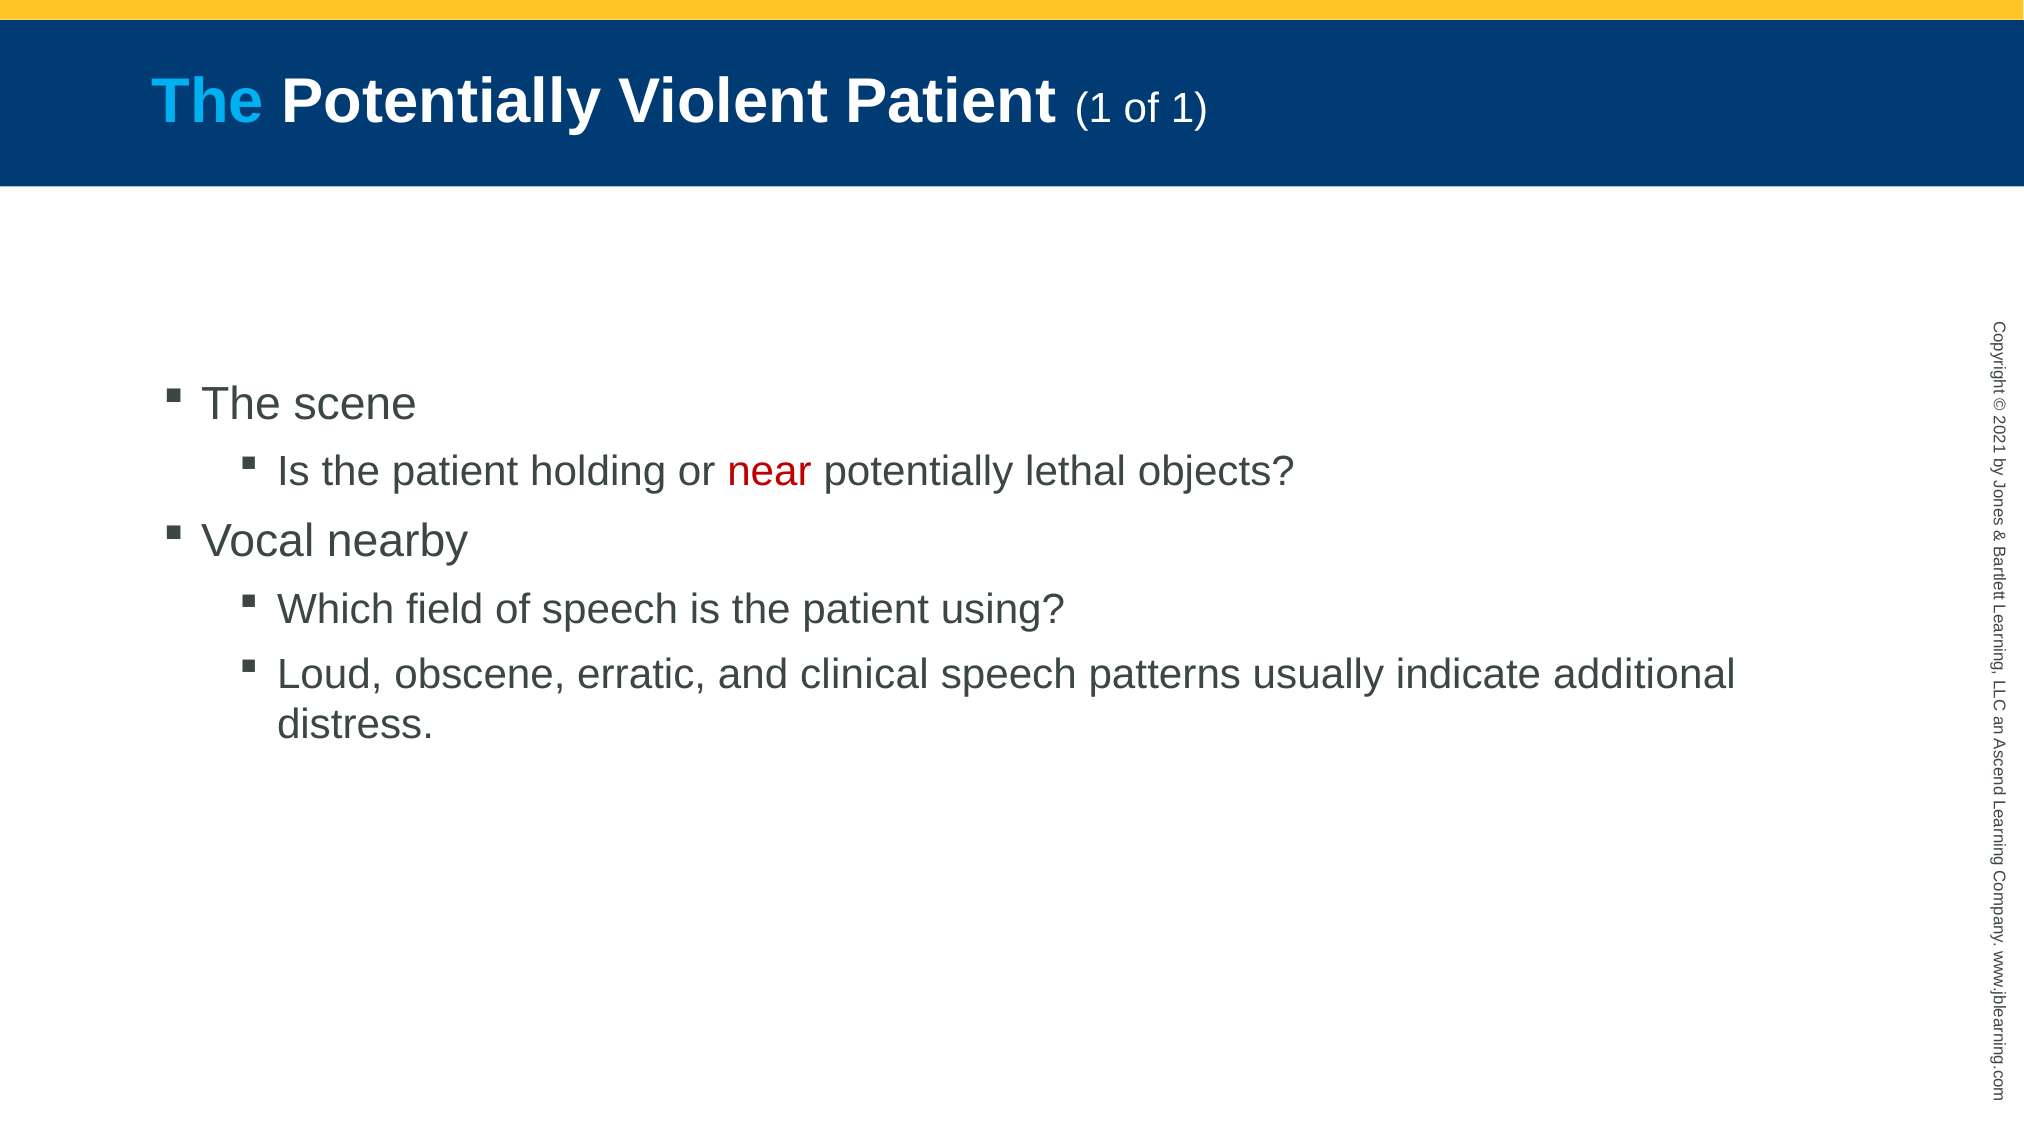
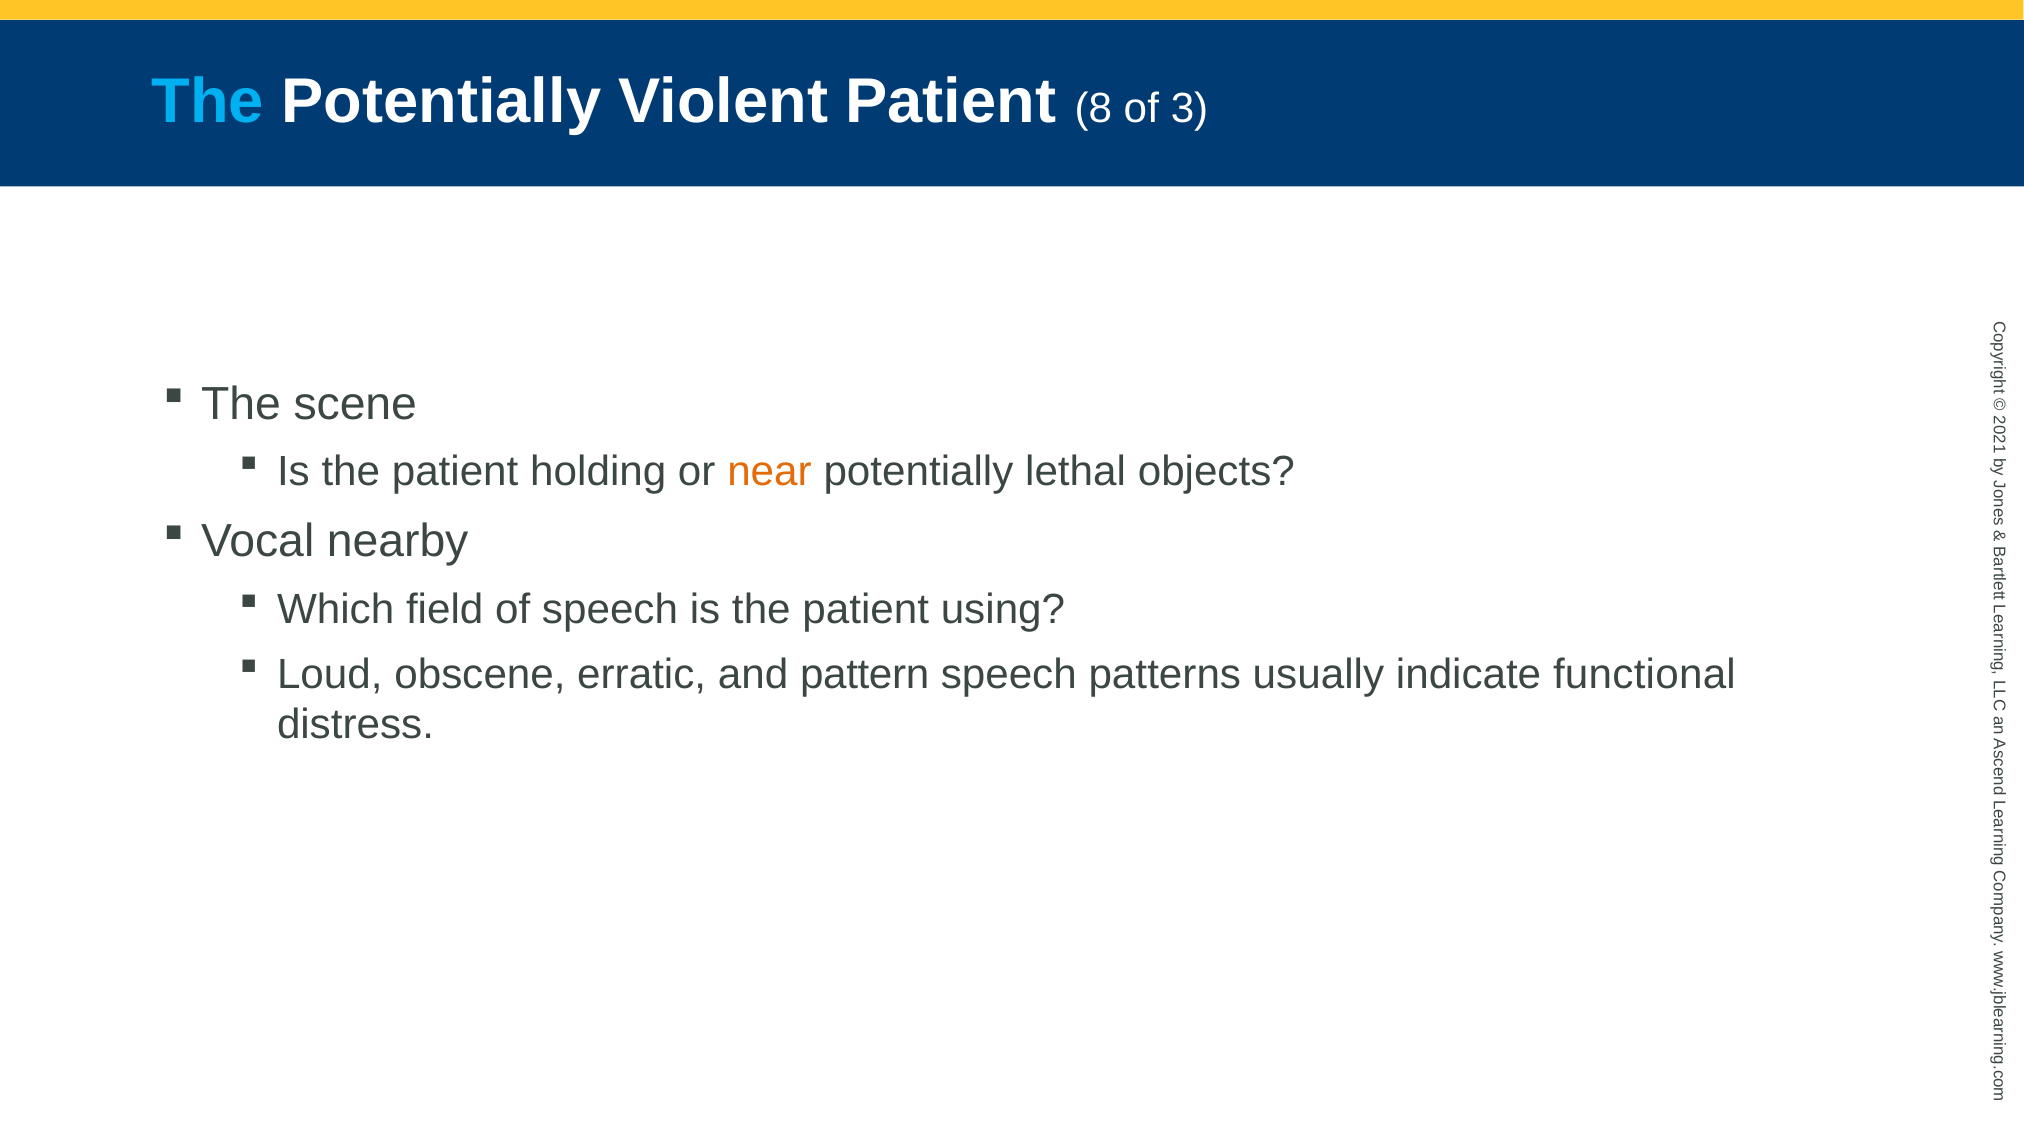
Patient 1: 1 -> 8
of 1: 1 -> 3
near colour: red -> orange
clinical: clinical -> pattern
additional: additional -> functional
